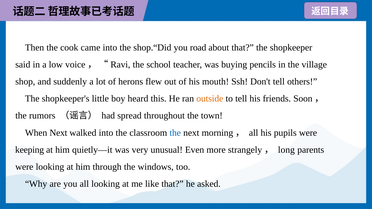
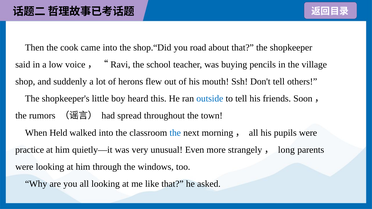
outside colour: orange -> blue
When Next: Next -> Held
keeping: keeping -> practice
